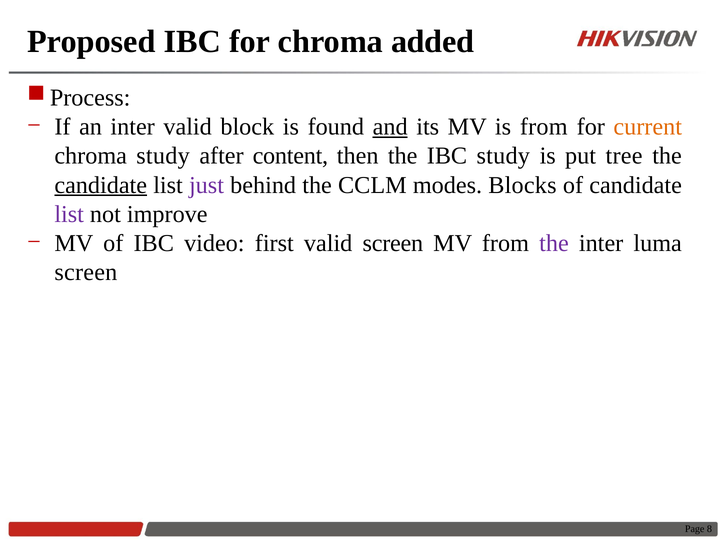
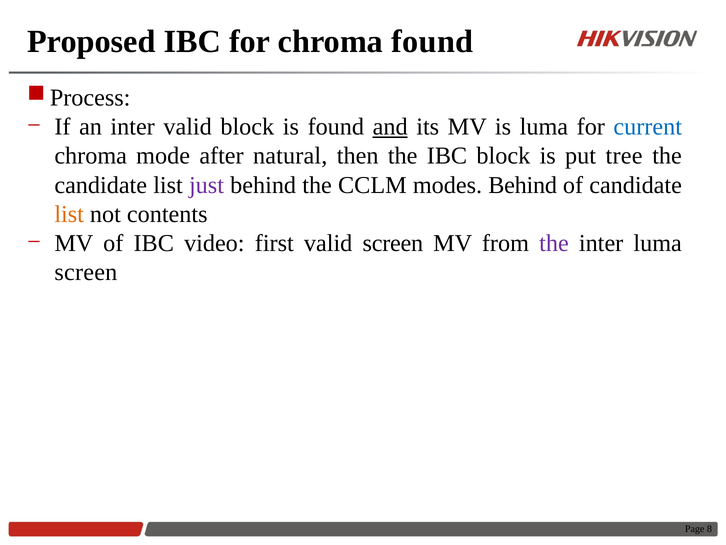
chroma added: added -> found
is from: from -> luma
current colour: orange -> blue
chroma study: study -> mode
content: content -> natural
IBC study: study -> block
candidate at (101, 185) underline: present -> none
modes Blocks: Blocks -> Behind
list at (69, 214) colour: purple -> orange
improve: improve -> contents
